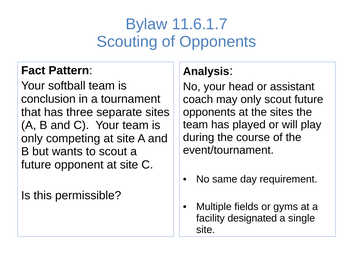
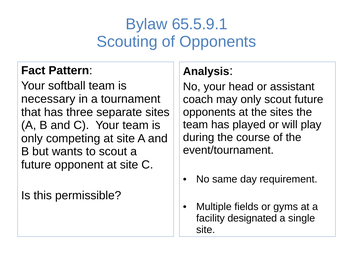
11.6.1.7: 11.6.1.7 -> 65.5.9.1
conclusion: conclusion -> necessary
